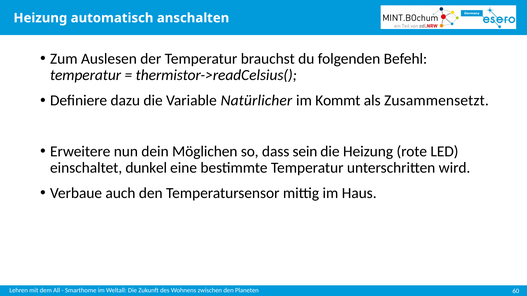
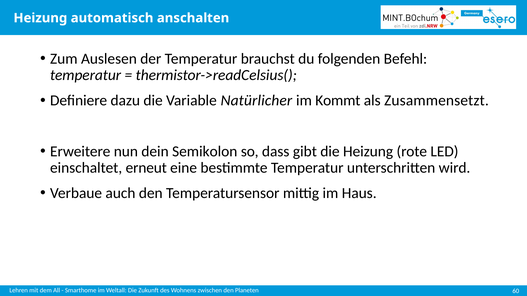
Möglichen: Möglichen -> Semikolon
sein: sein -> gibt
dunkel: dunkel -> erneut
